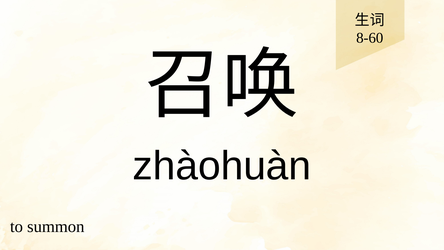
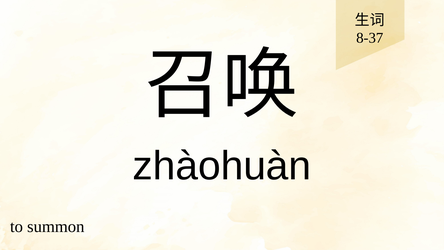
8-60: 8-60 -> 8-37
